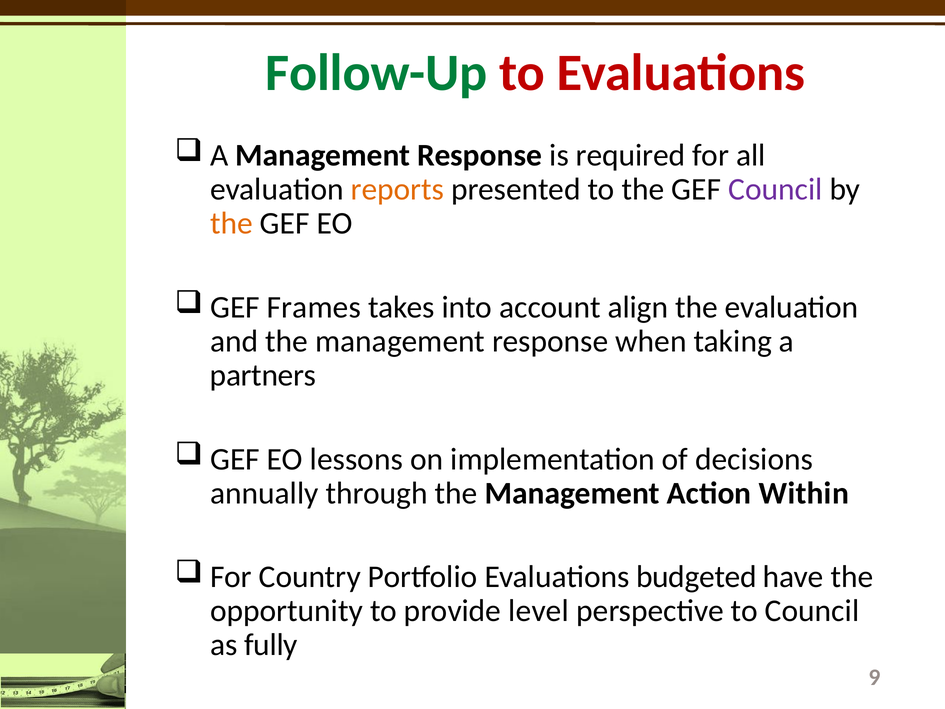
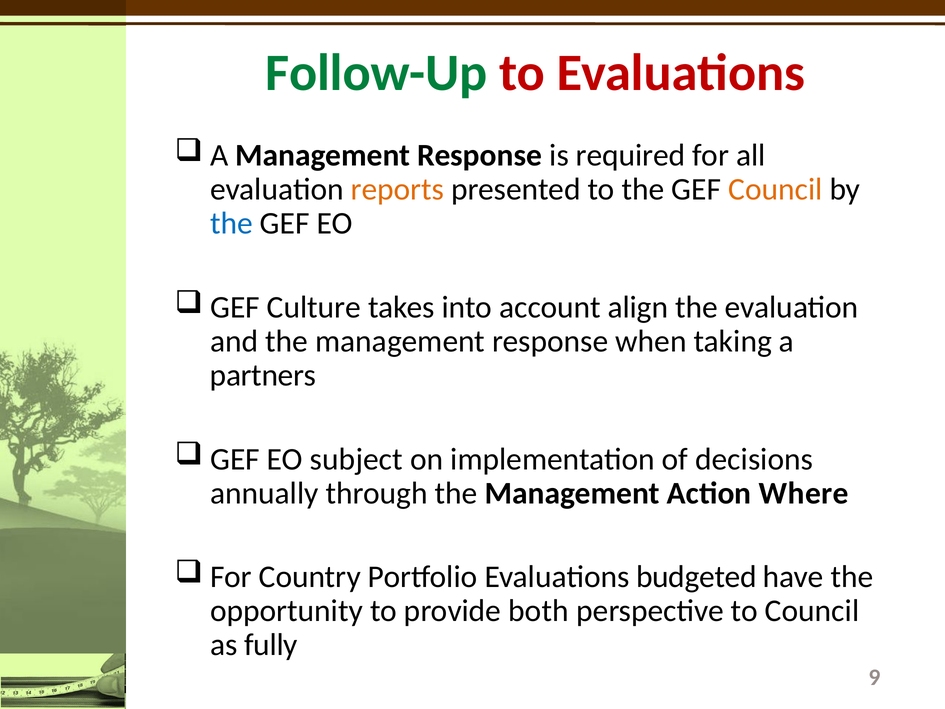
Council at (775, 189) colour: purple -> orange
the at (232, 223) colour: orange -> blue
Frames: Frames -> Culture
lessons: lessons -> subject
Within: Within -> Where
level: level -> both
